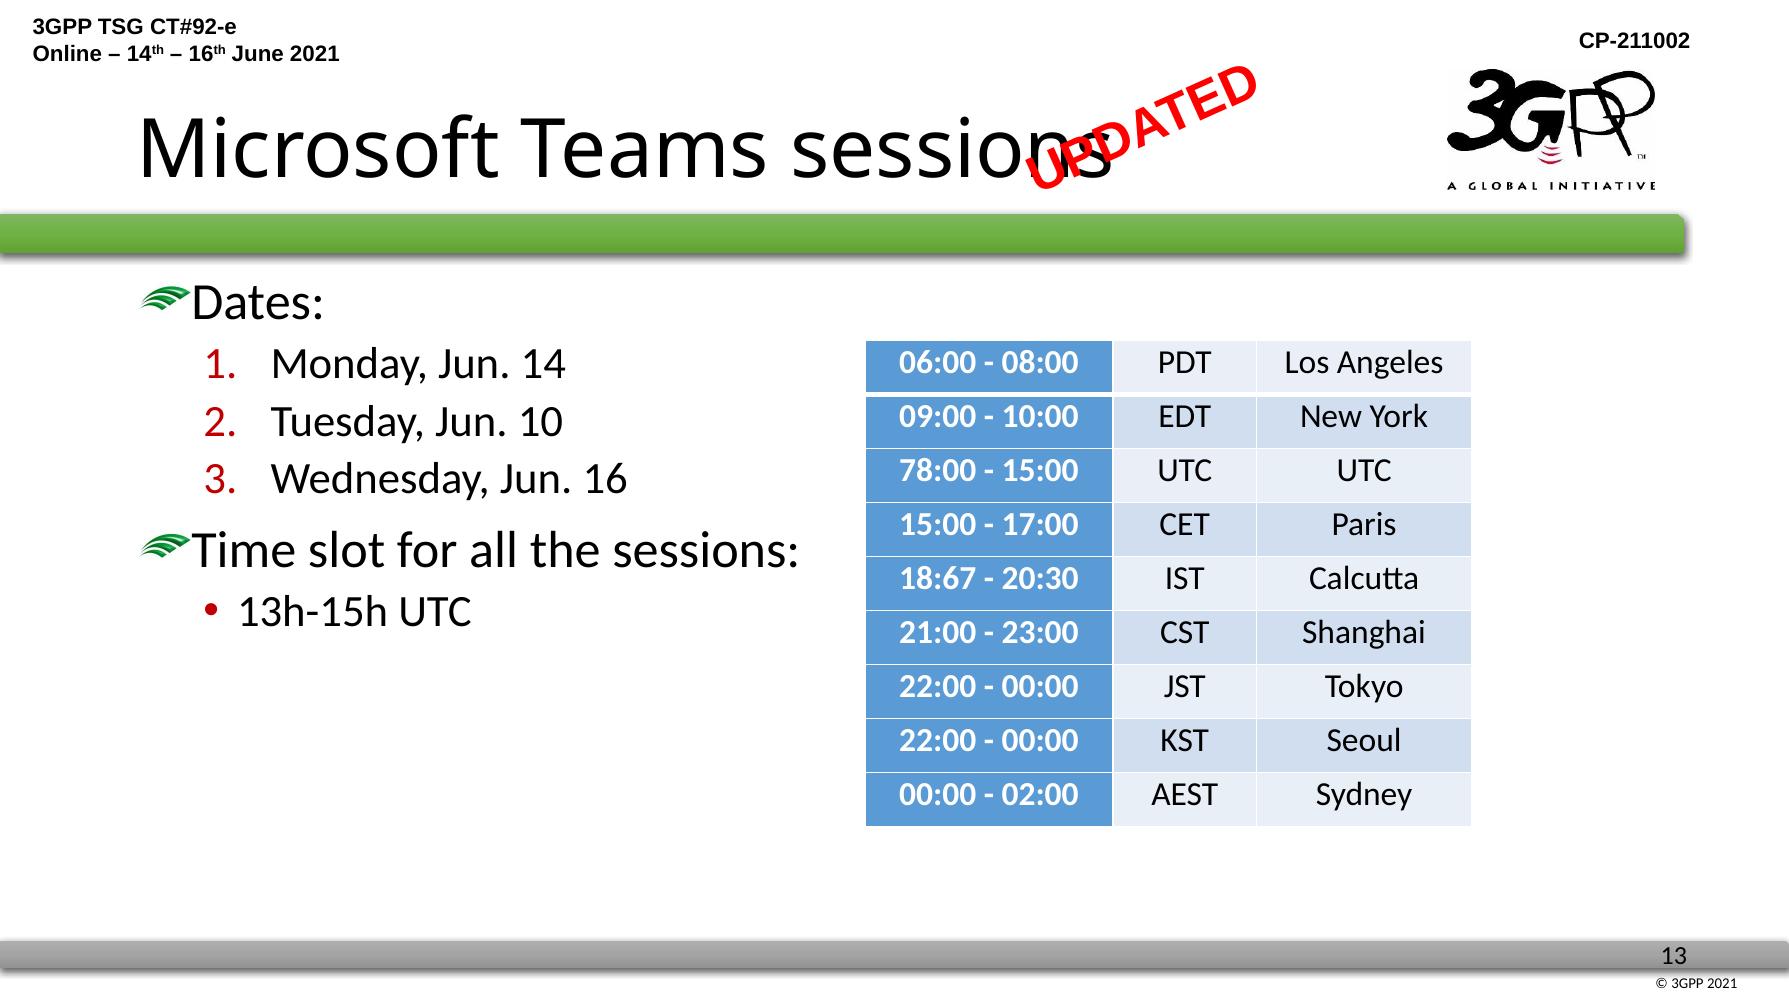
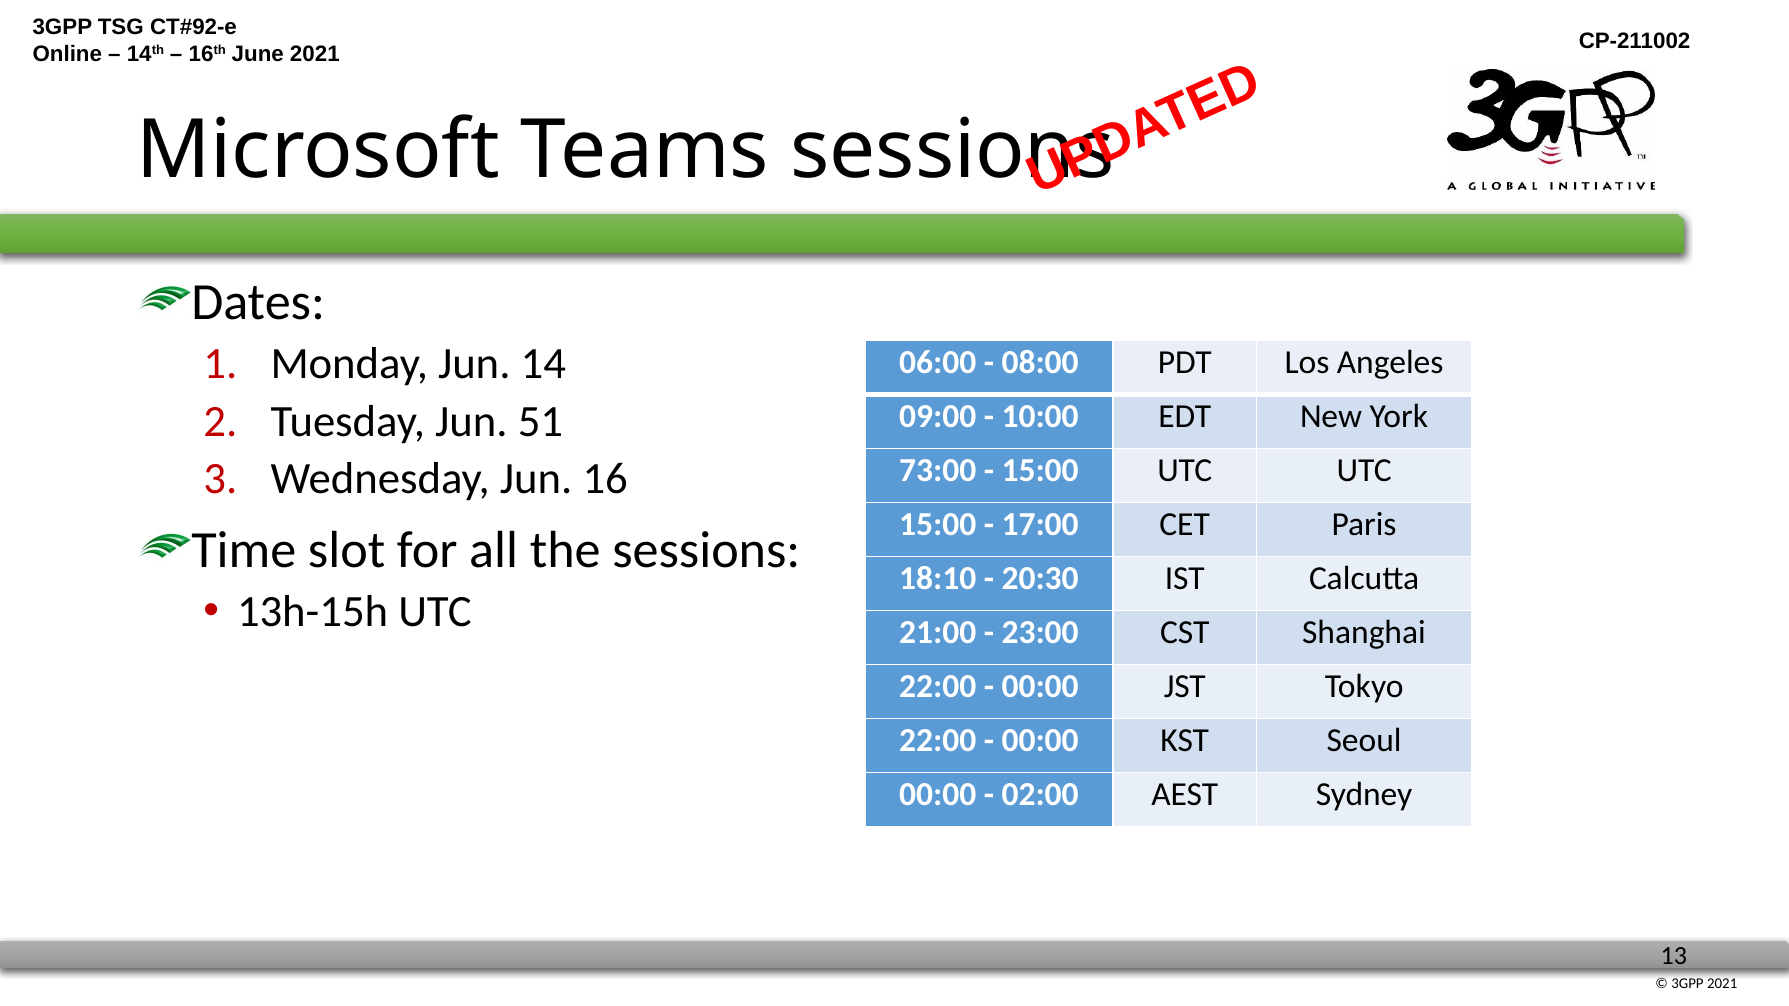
10: 10 -> 51
78:00: 78:00 -> 73:00
18:67: 18:67 -> 18:10
